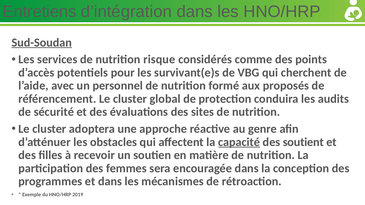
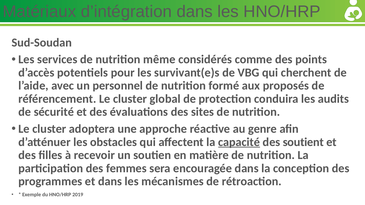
Entretiens: Entretiens -> Matériaux
Sud-Soudan underline: present -> none
risque: risque -> même
